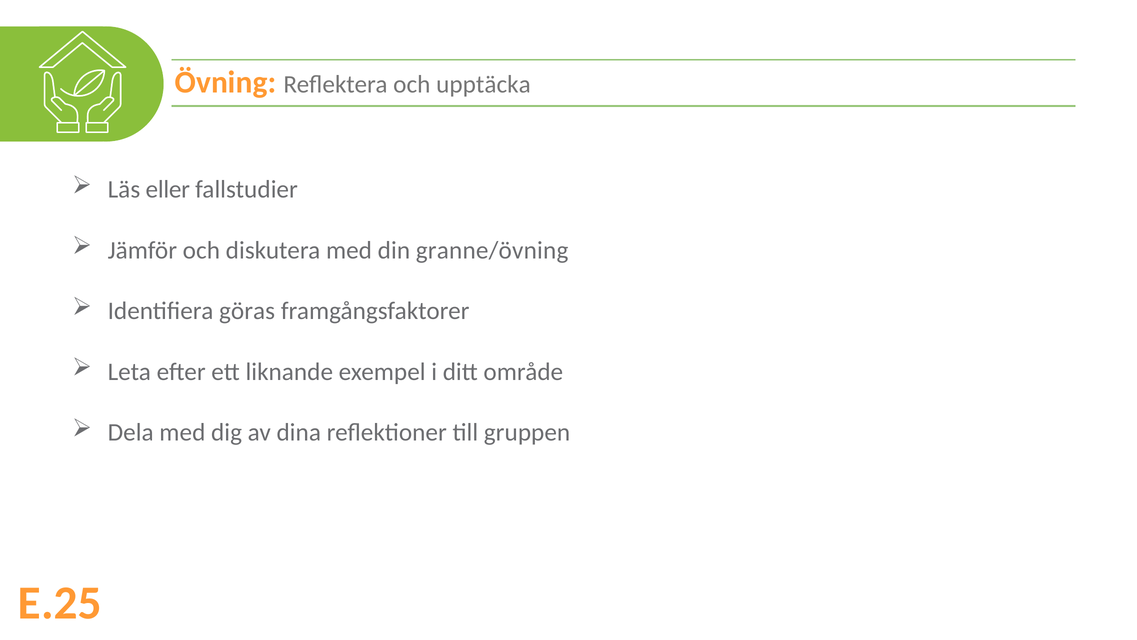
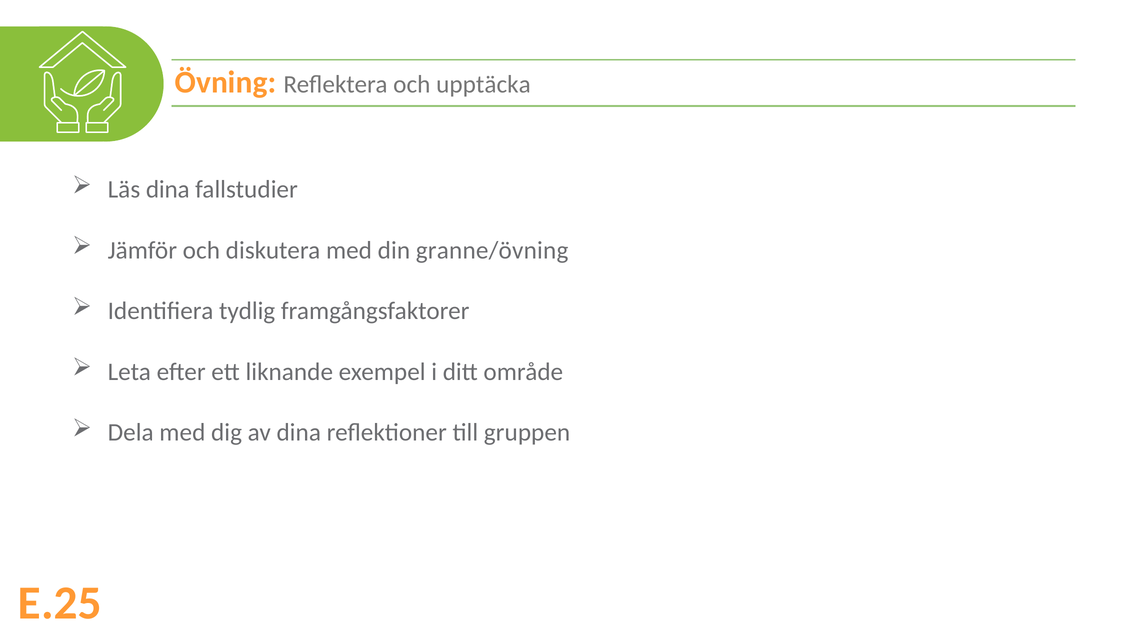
Läs eller: eller -> dina
göras: göras -> tydlig
